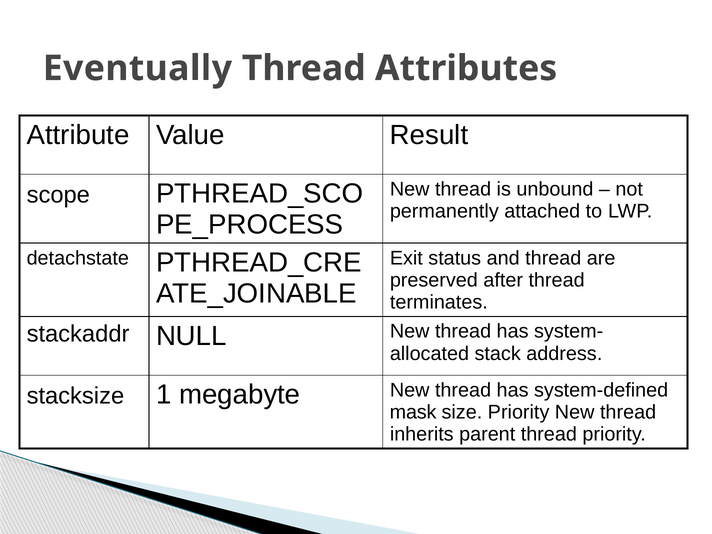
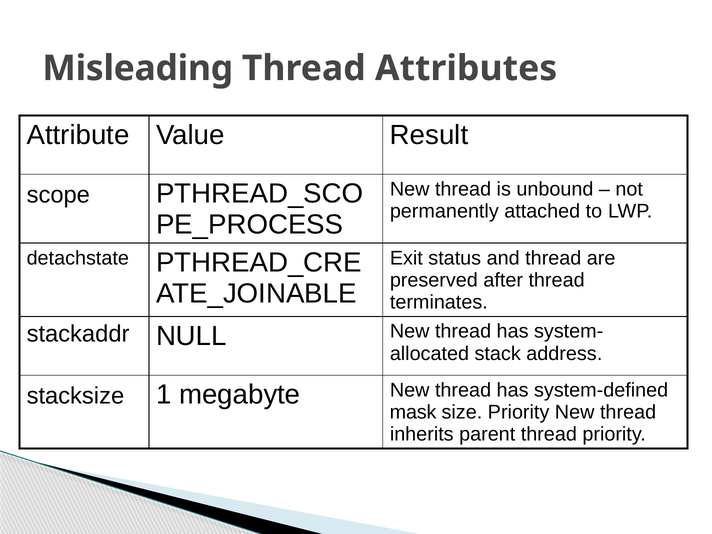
Eventually: Eventually -> Misleading
